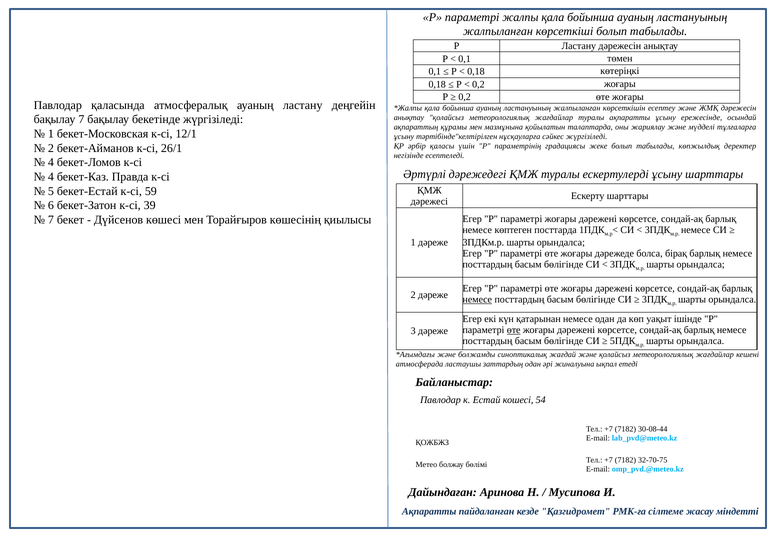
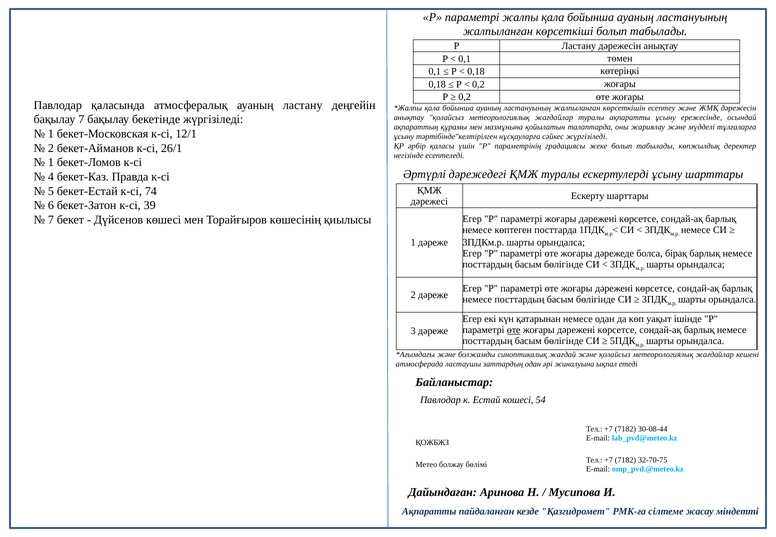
4 at (51, 163): 4 -> 1
59: 59 -> 74
немесе at (477, 300) underline: present -> none
